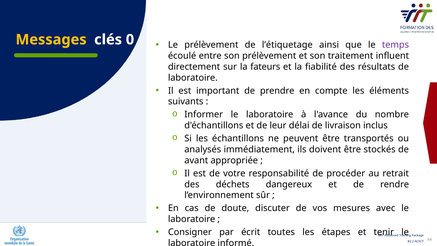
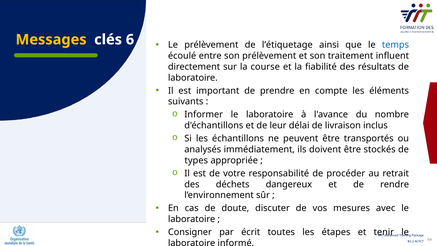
0: 0 -> 6
temps colour: purple -> blue
fateurs: fateurs -> course
avant: avant -> types
